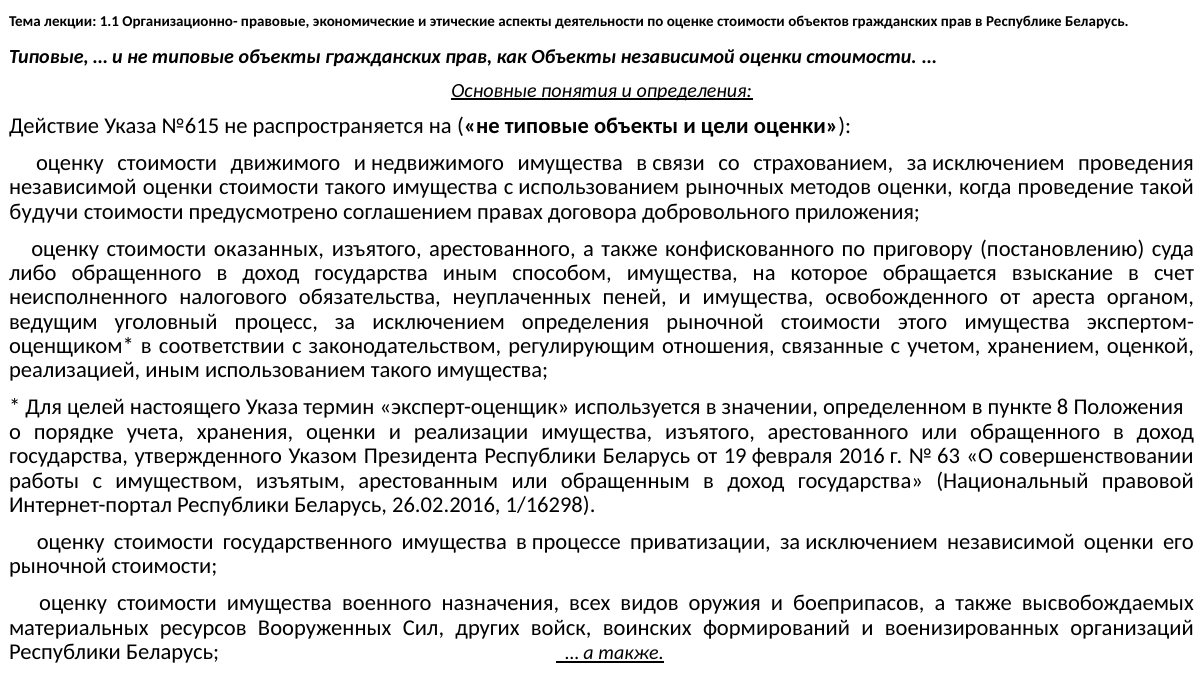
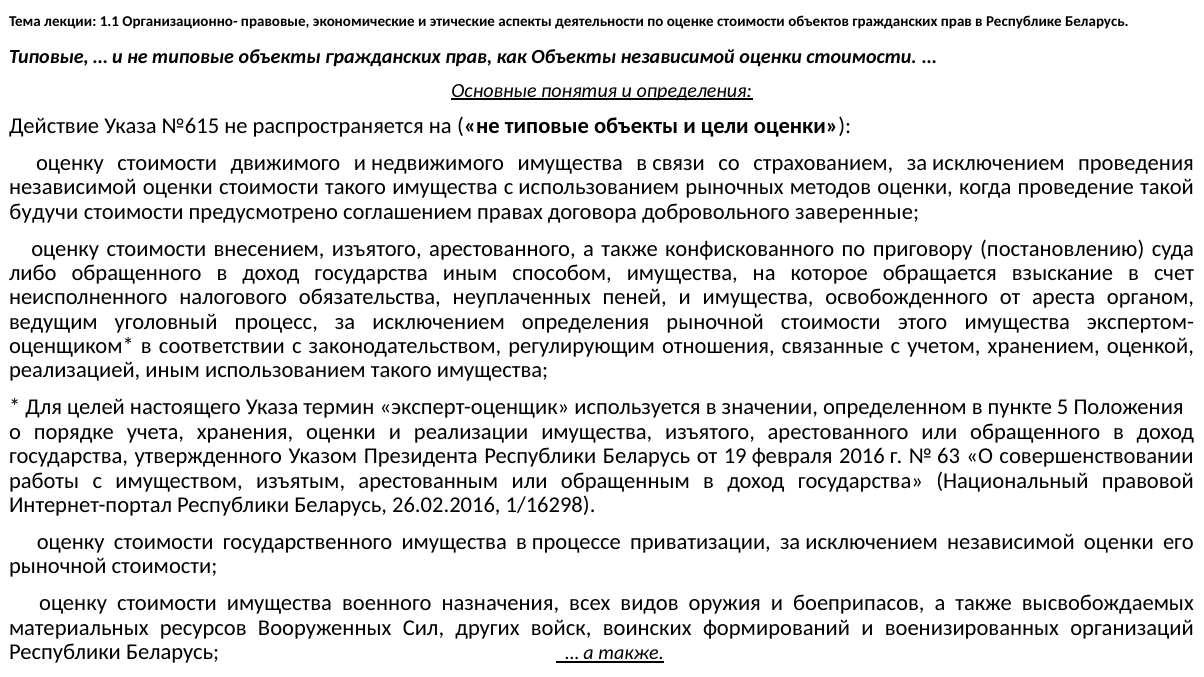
приложения: приложения -> заверенные
оказанных: оказанных -> внесением
8: 8 -> 5
